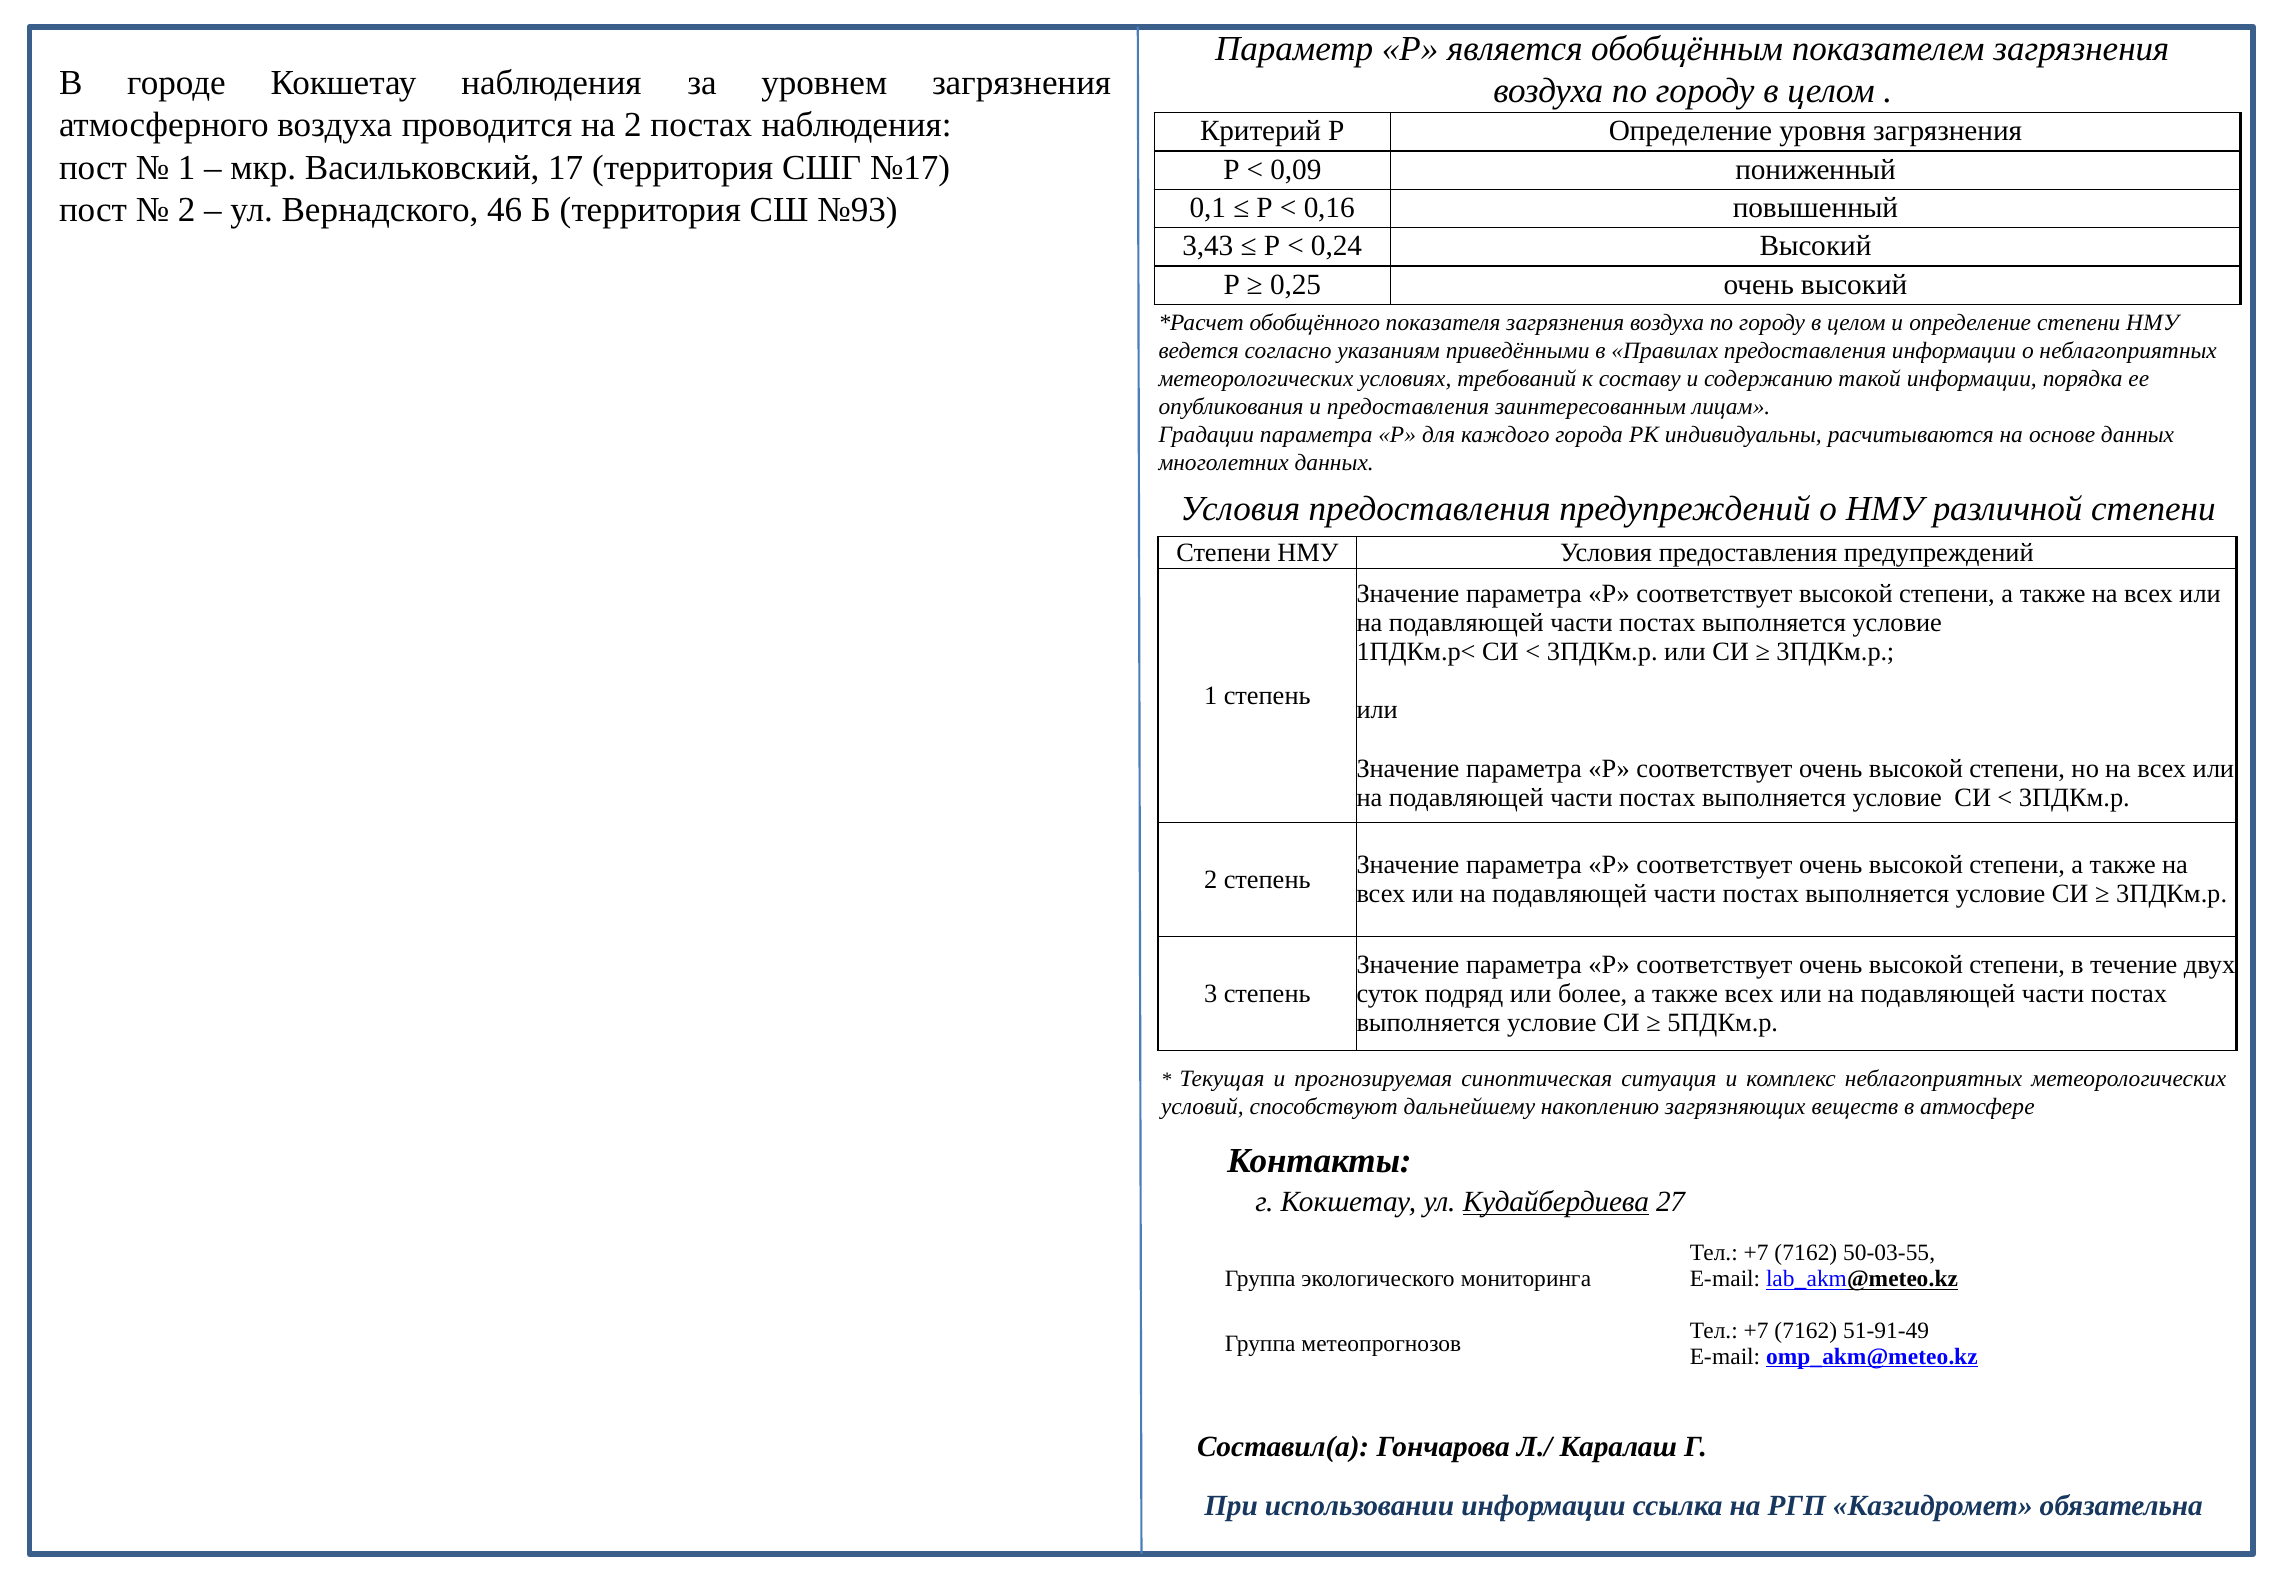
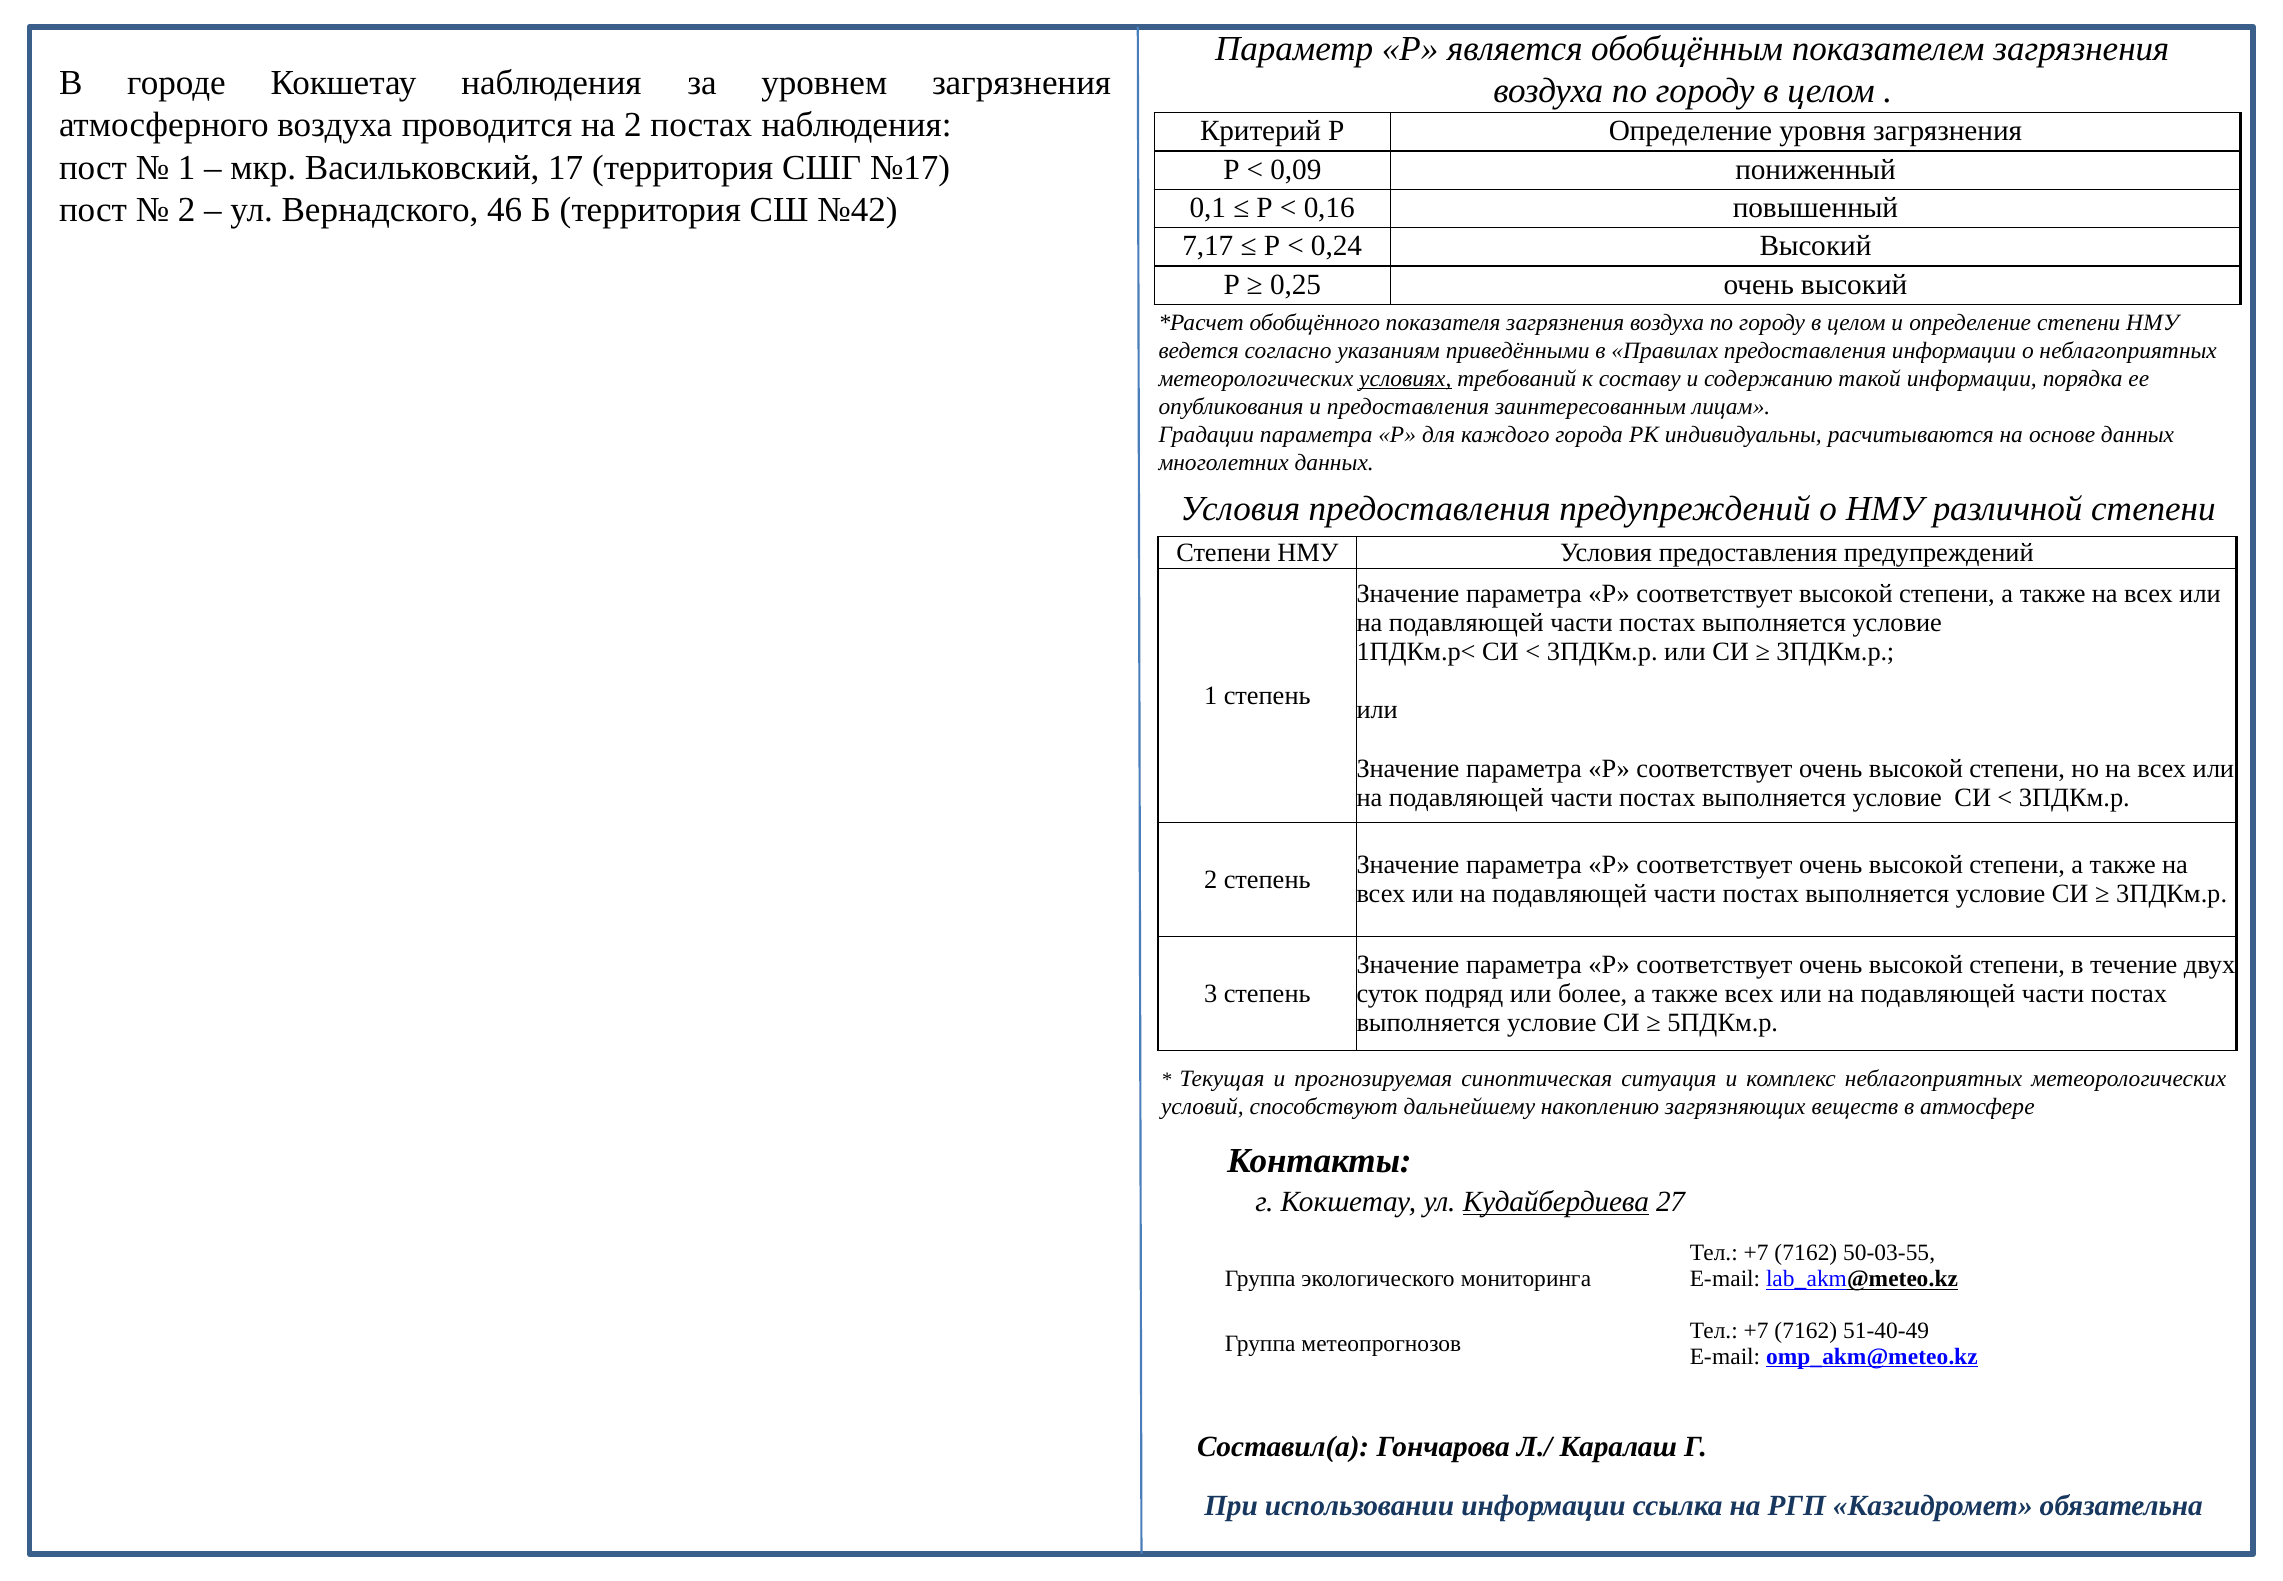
№93: №93 -> №42
3,43: 3,43 -> 7,17
условиях underline: none -> present
51-91-49: 51-91-49 -> 51-40-49
